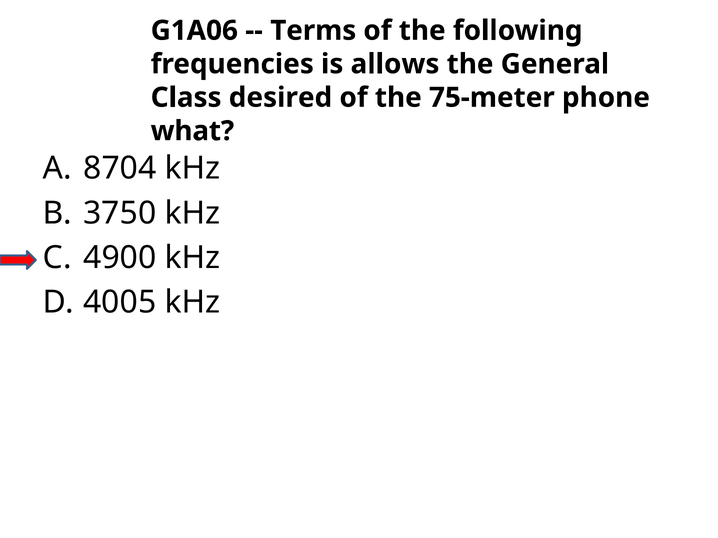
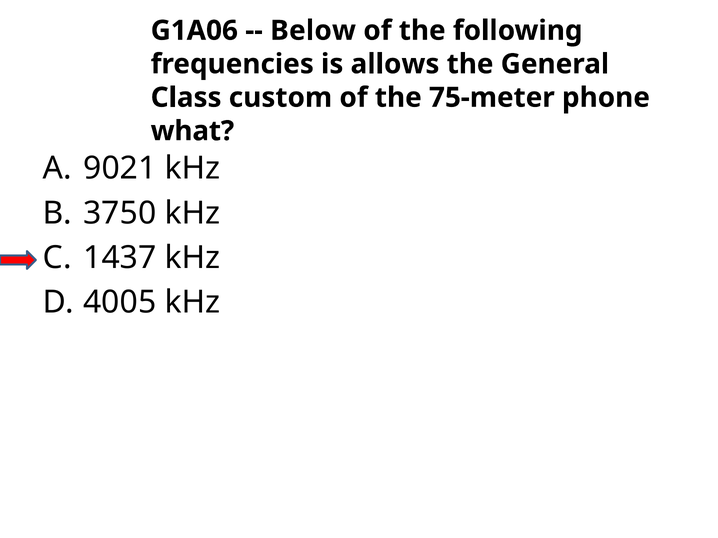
Terms: Terms -> Below
desired: desired -> custom
8704: 8704 -> 9021
4900: 4900 -> 1437
